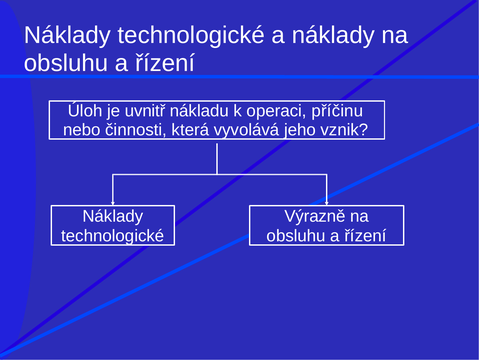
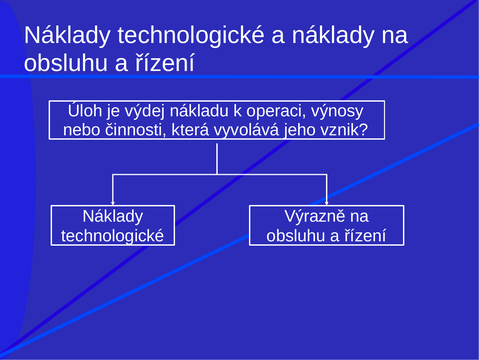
uvnitř: uvnitř -> výdej
příčinu: příčinu -> výnosy
